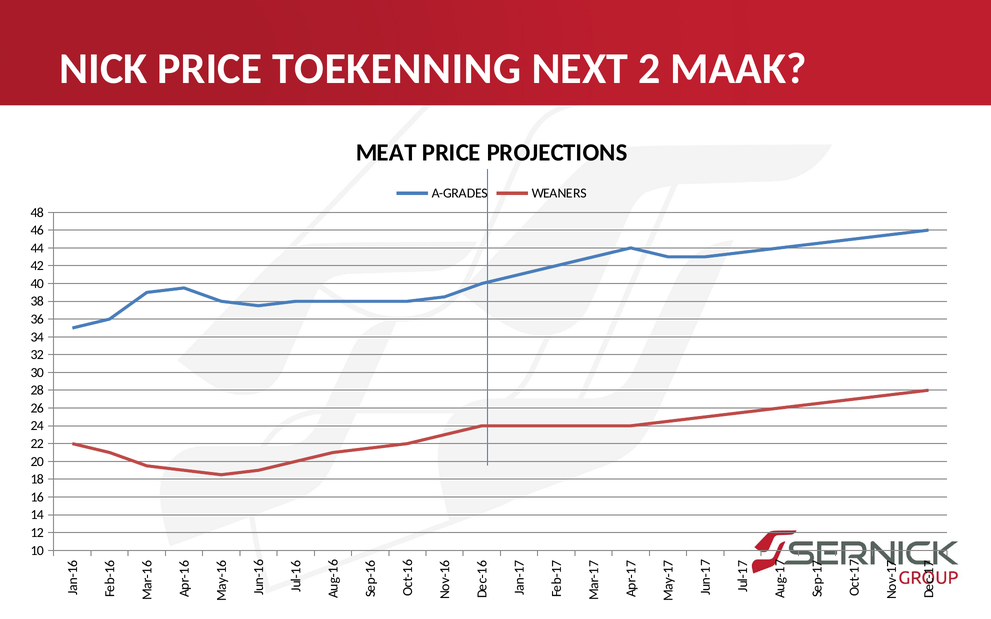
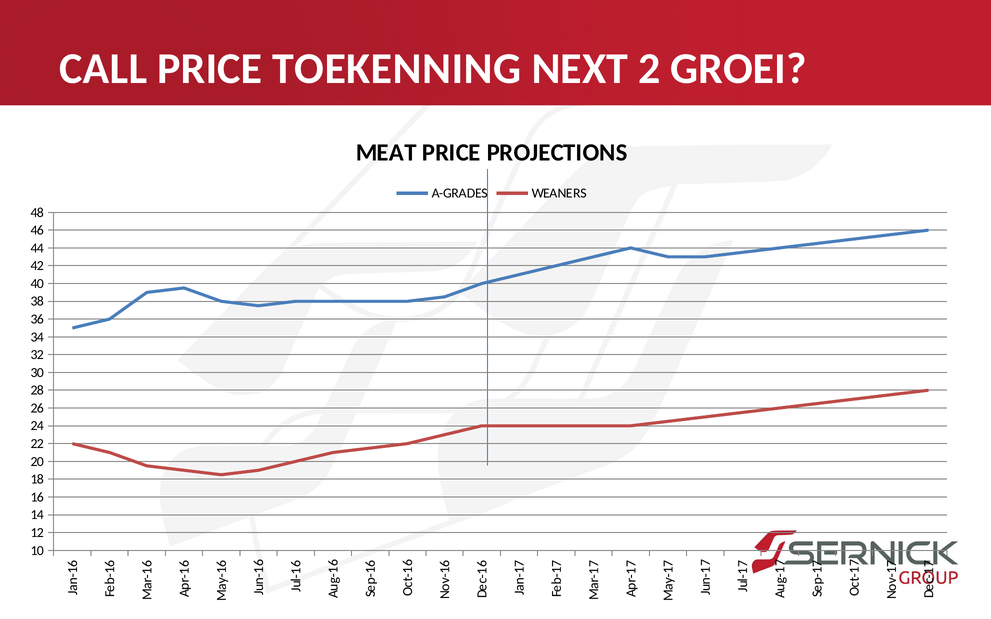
NICK: NICK -> CALL
MAAK: MAAK -> GROEI
